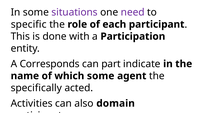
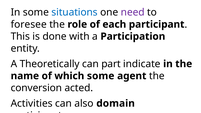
situations colour: purple -> blue
specific: specific -> foresee
Corresponds: Corresponds -> Theoretically
specifically: specifically -> conversion
